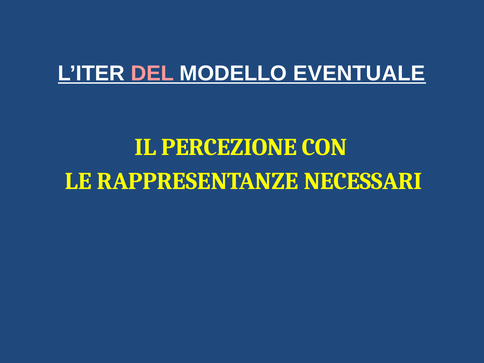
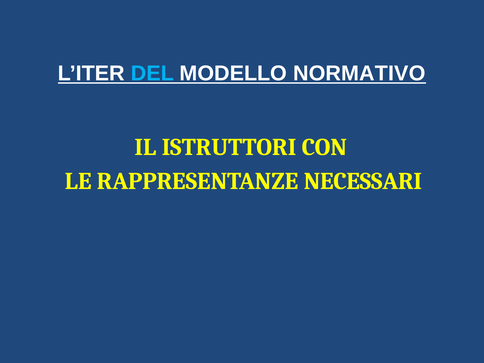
DEL colour: pink -> light blue
EVENTUALE: EVENTUALE -> NORMATIVO
PERCEZIONE: PERCEZIONE -> ISTRUTTORI
